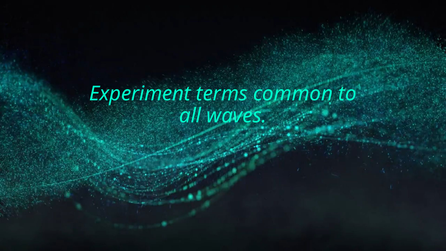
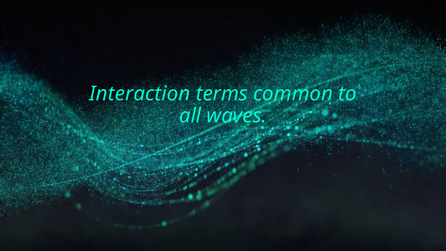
Experiment: Experiment -> Interaction
